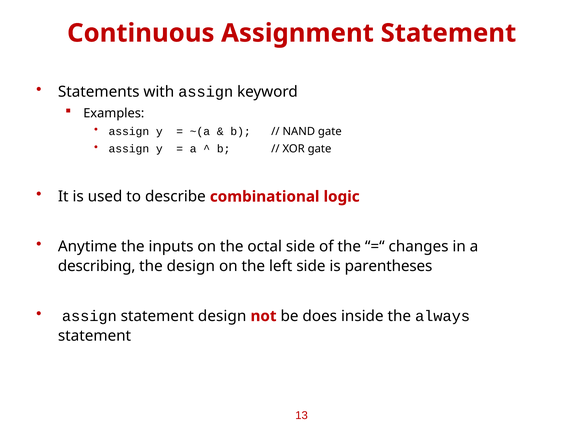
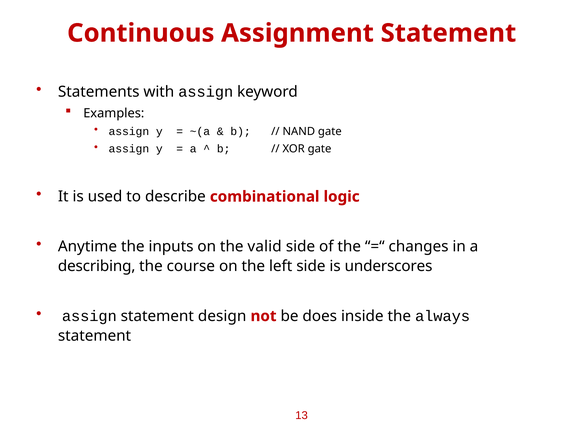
octal: octal -> valid
the design: design -> course
parentheses: parentheses -> underscores
